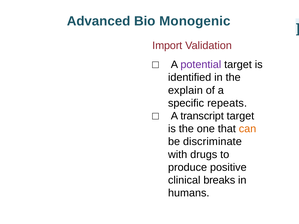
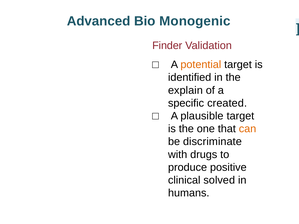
Import: Import -> Finder
potential colour: purple -> orange
repeats: repeats -> created
transcript: transcript -> plausible
breaks: breaks -> solved
